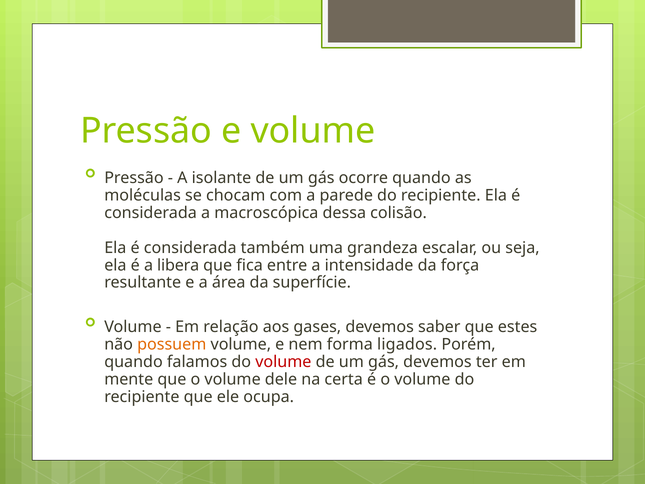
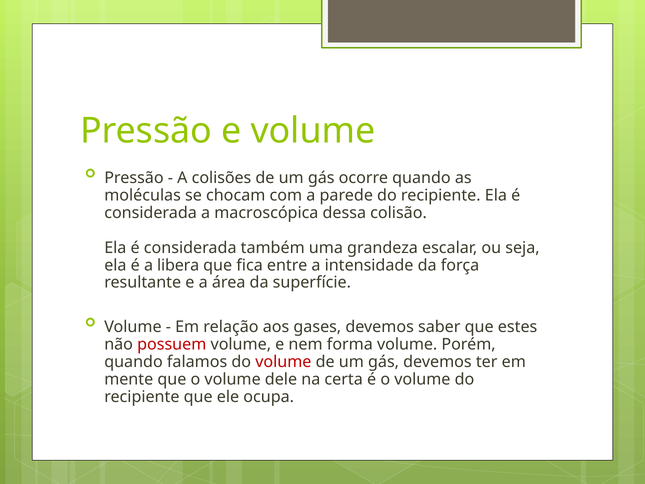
isolante: isolante -> colisões
possuem colour: orange -> red
forma ligados: ligados -> volume
